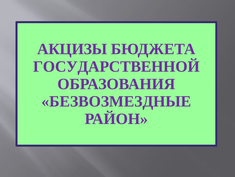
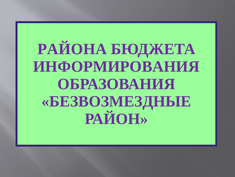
АКЦИЗЫ: АКЦИЗЫ -> РАЙОНА
ГОСУДАРСТВЕННОЙ: ГОСУДАРСТВЕННОЙ -> ИНФОРМИРОВАНИЯ
